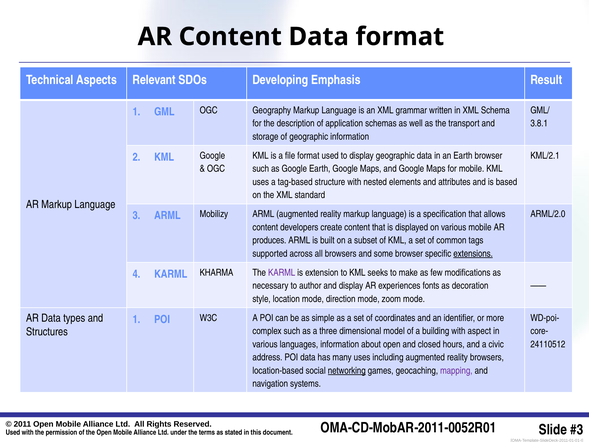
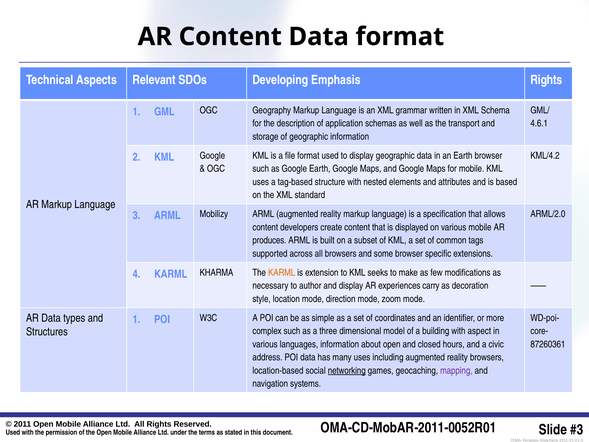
Emphasis Result: Result -> Rights
3.8.1: 3.8.1 -> 4.6.1
KML/2.1: KML/2.1 -> KML/4.2
extensions underline: present -> none
KARML at (282, 272) colour: purple -> orange
fonts: fonts -> carry
24110512: 24110512 -> 87260361
